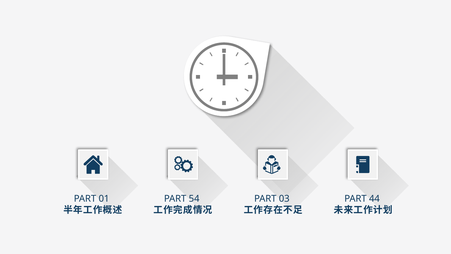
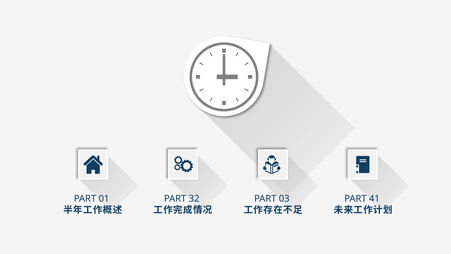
54: 54 -> 32
44: 44 -> 41
